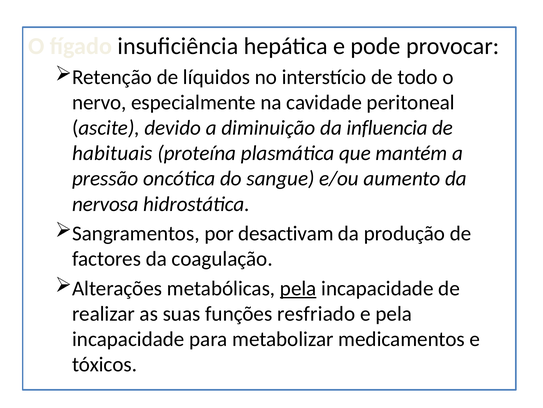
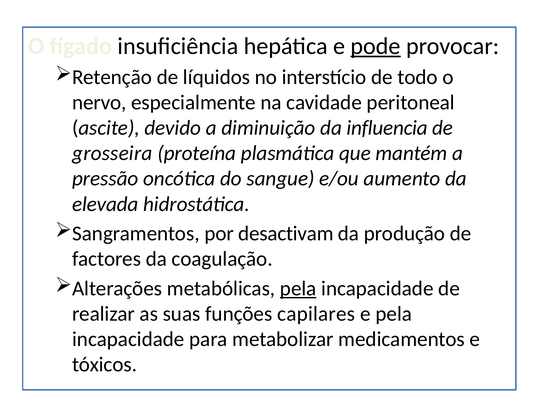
pode underline: none -> present
habituais: habituais -> grosseira
nervosa: nervosa -> elevada
resfriado: resfriado -> capilares
